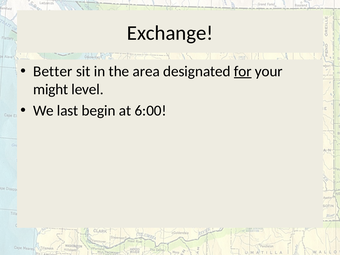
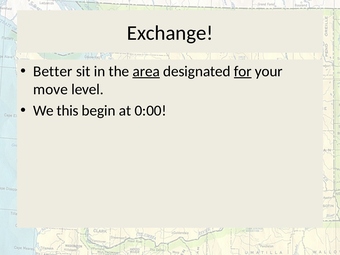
area underline: none -> present
might: might -> move
last: last -> this
6:00: 6:00 -> 0:00
